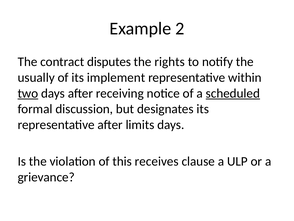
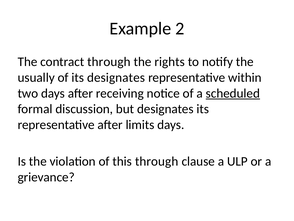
contract disputes: disputes -> through
its implement: implement -> designates
two underline: present -> none
this receives: receives -> through
